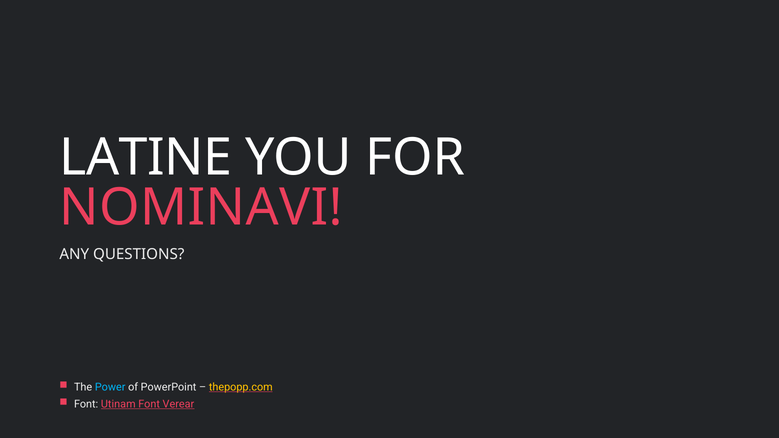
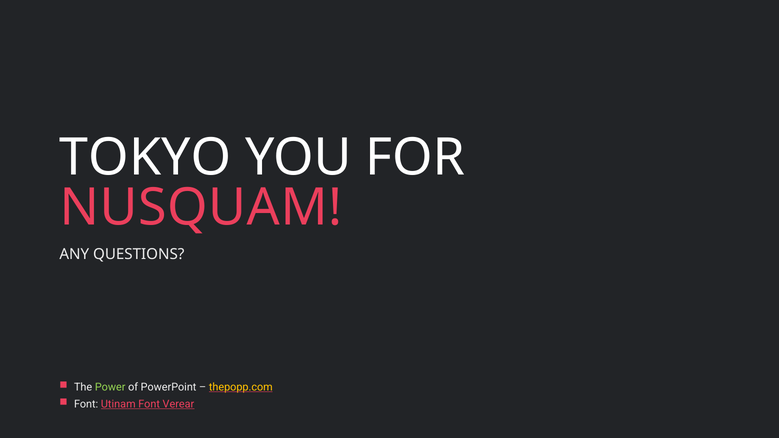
LATINE: LATINE -> TOKYO
NOMINAVI: NOMINAVI -> NUSQUAM
Power colour: light blue -> light green
